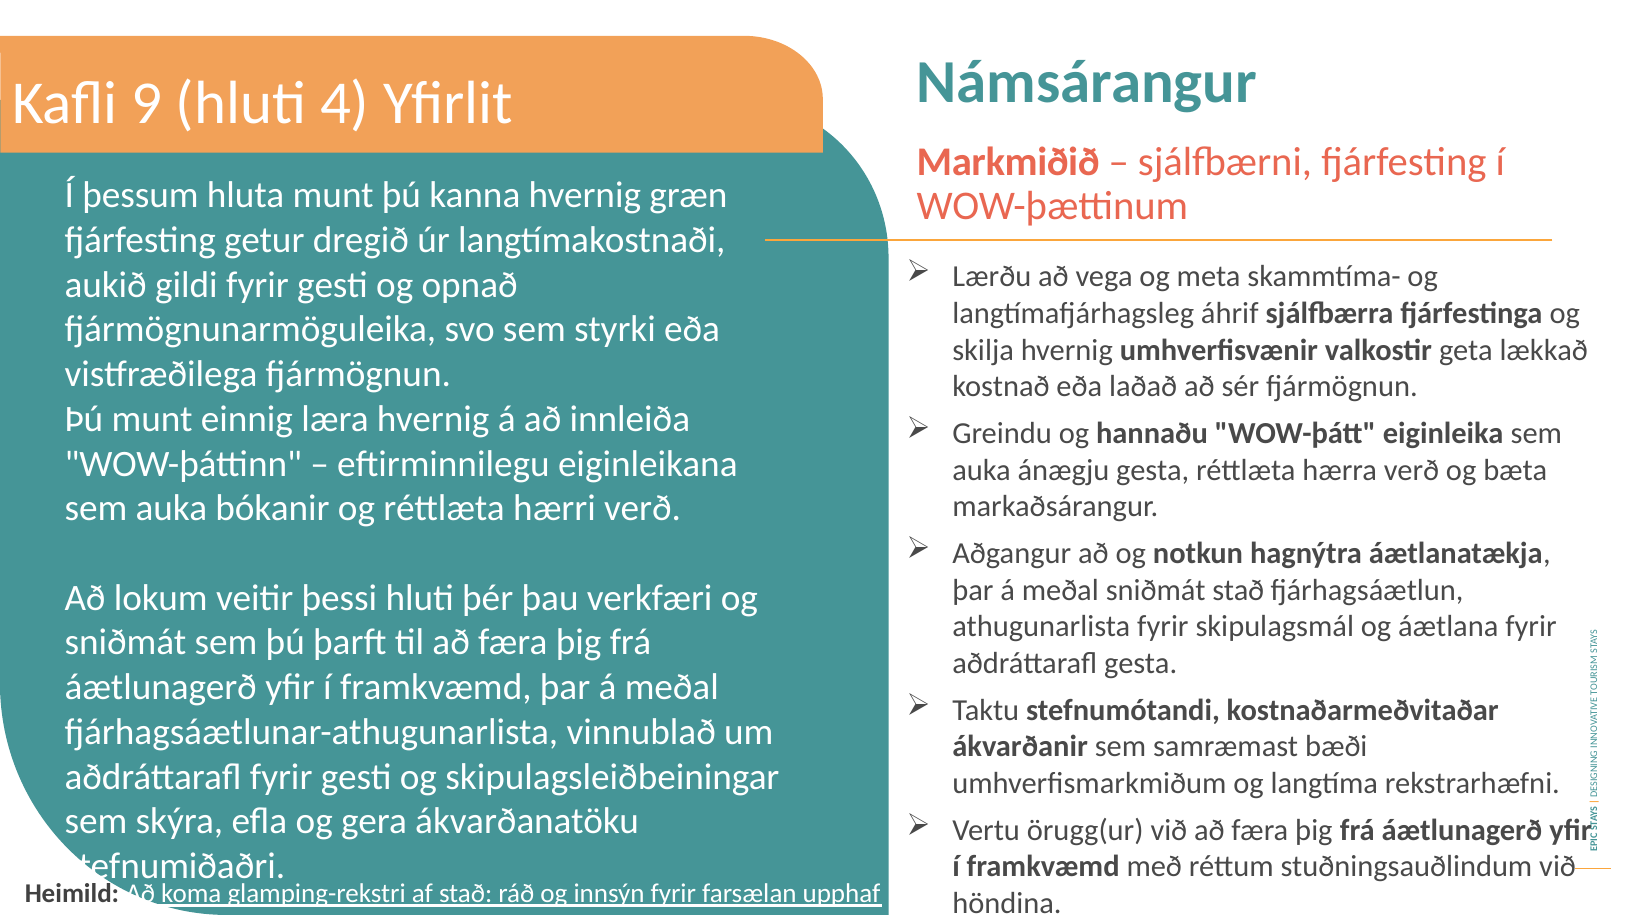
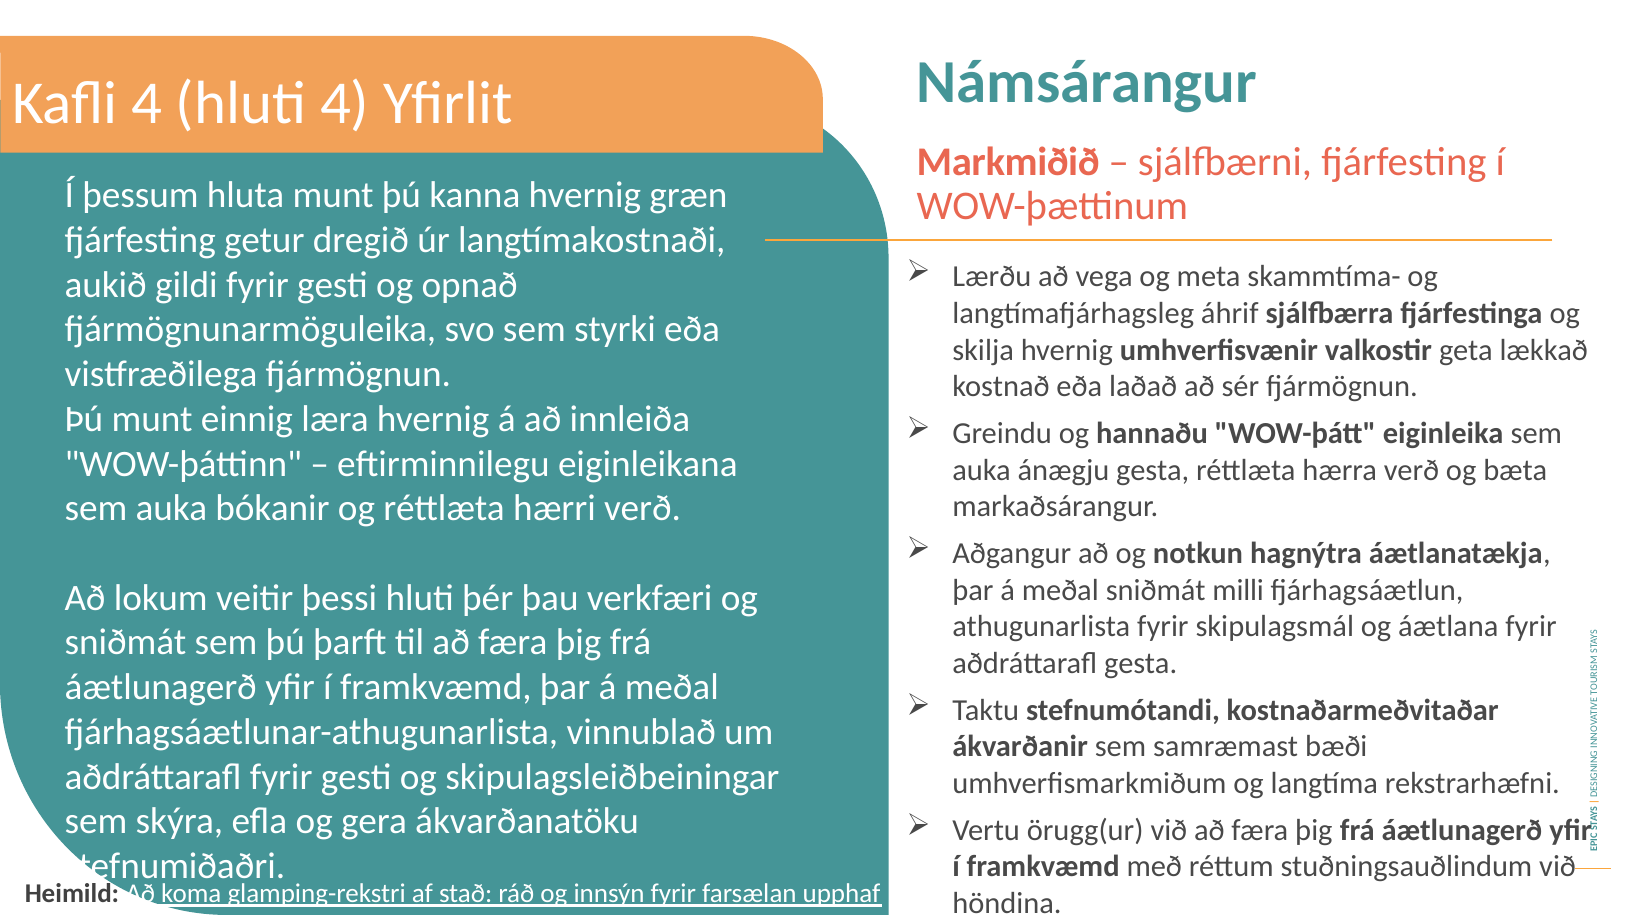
Kafli 9: 9 -> 4
sniðmát stað: stað -> milli
